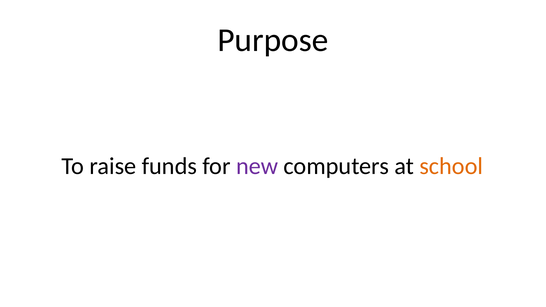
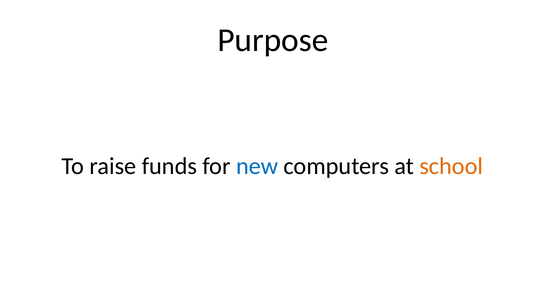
new colour: purple -> blue
